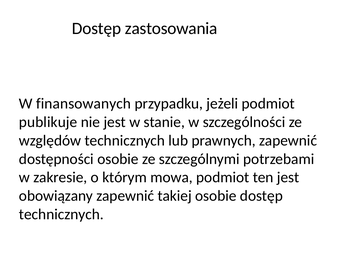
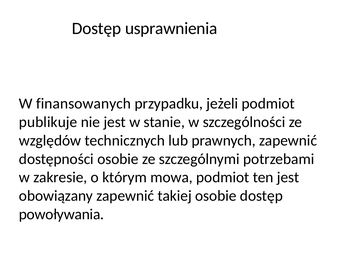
zastosowania: zastosowania -> usprawnienia
technicznych at (61, 214): technicznych -> powoływania
